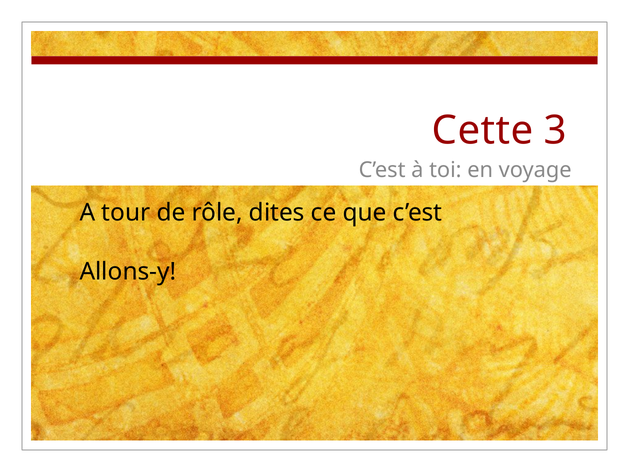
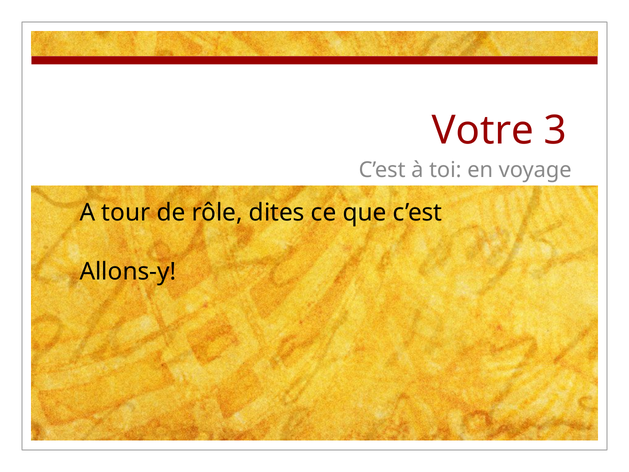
Cette: Cette -> Votre
